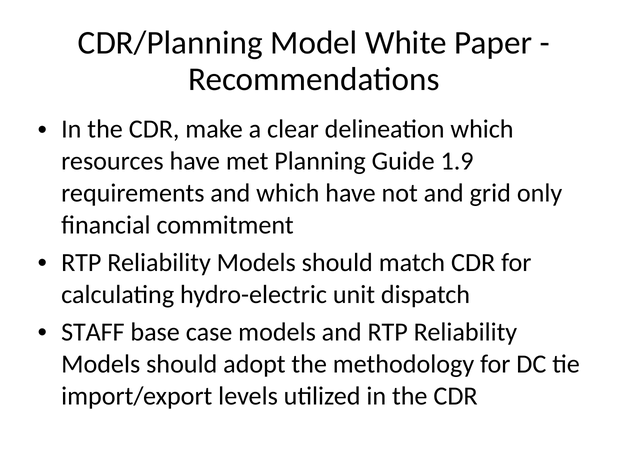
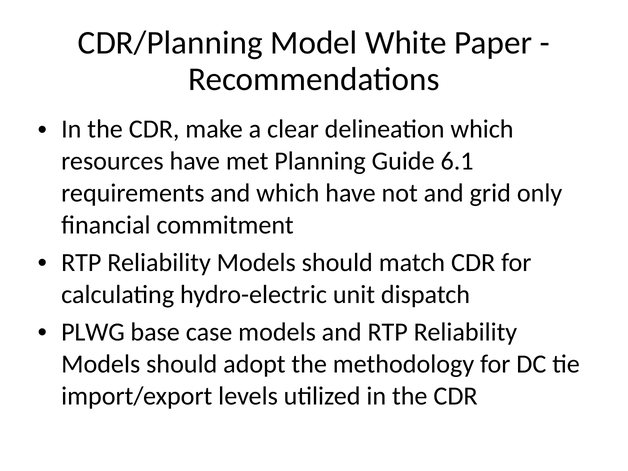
1.9: 1.9 -> 6.1
STAFF: STAFF -> PLWG
